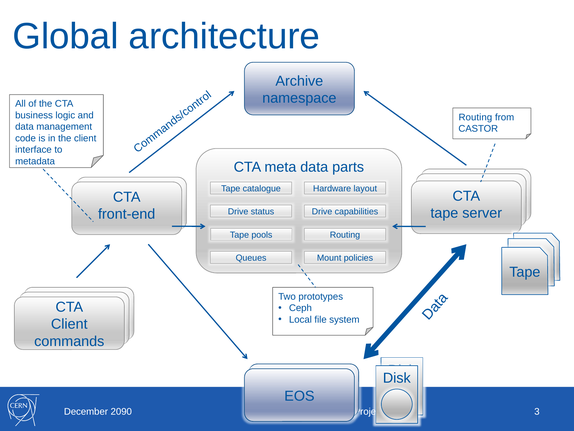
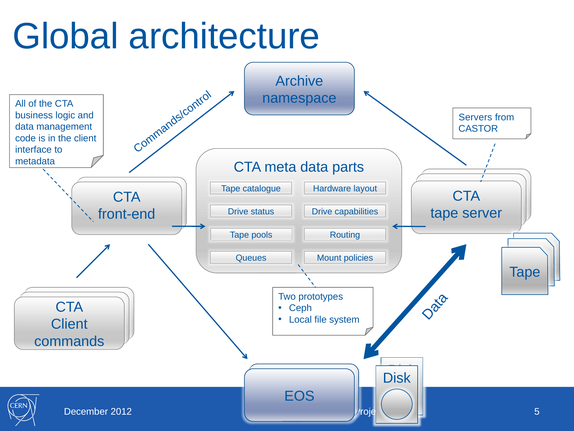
Routing at (475, 117): Routing -> Servers
2090: 2090 -> 2012
3: 3 -> 5
